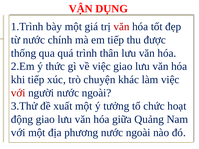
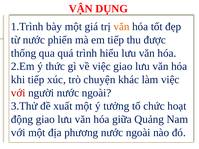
văn at (121, 27) colour: red -> orange
chính: chính -> phiến
thân: thân -> hiểu
